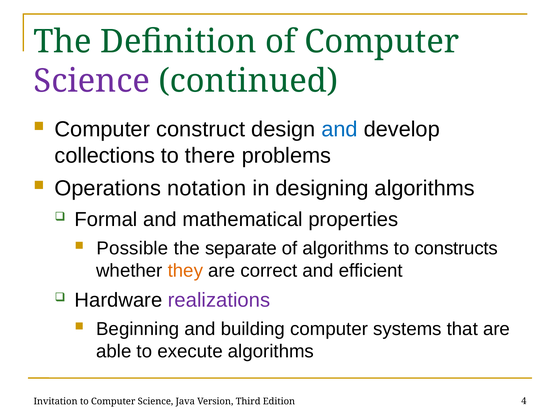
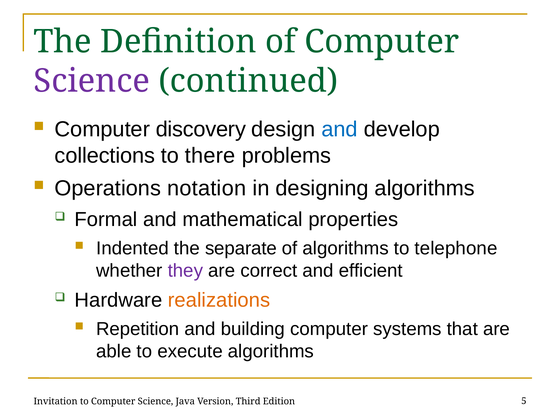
construct: construct -> discovery
Possible: Possible -> Indented
constructs: constructs -> telephone
they colour: orange -> purple
realizations colour: purple -> orange
Beginning: Beginning -> Repetition
4: 4 -> 5
